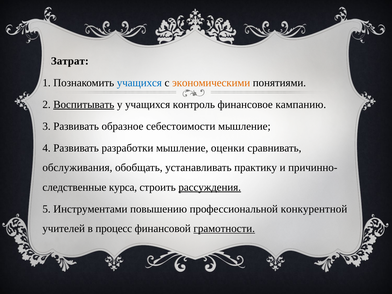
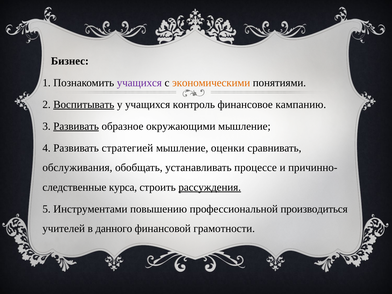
Затрат: Затрат -> Бизнес
учащихся at (139, 83) colour: blue -> purple
Развивать at (76, 126) underline: none -> present
себестоимости: себестоимости -> окружающими
разработки: разработки -> стратегией
практику: практику -> процессе
конкурентной: конкурентной -> производиться
процесс: процесс -> данного
грамотности underline: present -> none
